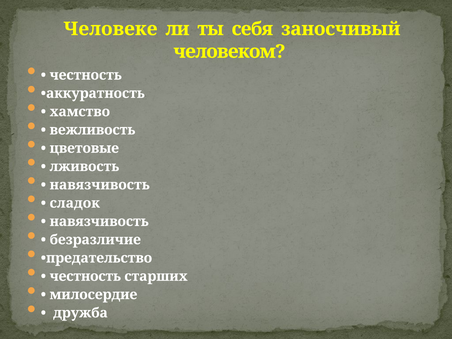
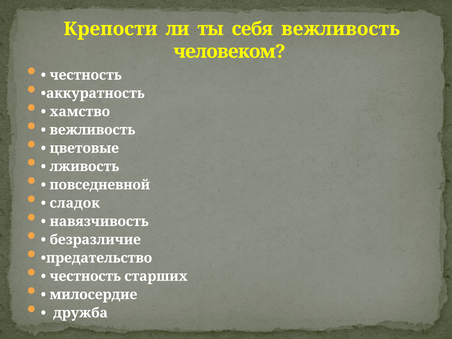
Человеке: Человеке -> Крепости
себя заносчивый: заносчивый -> вежливость
навязчивость at (100, 185): навязчивость -> повседневной
